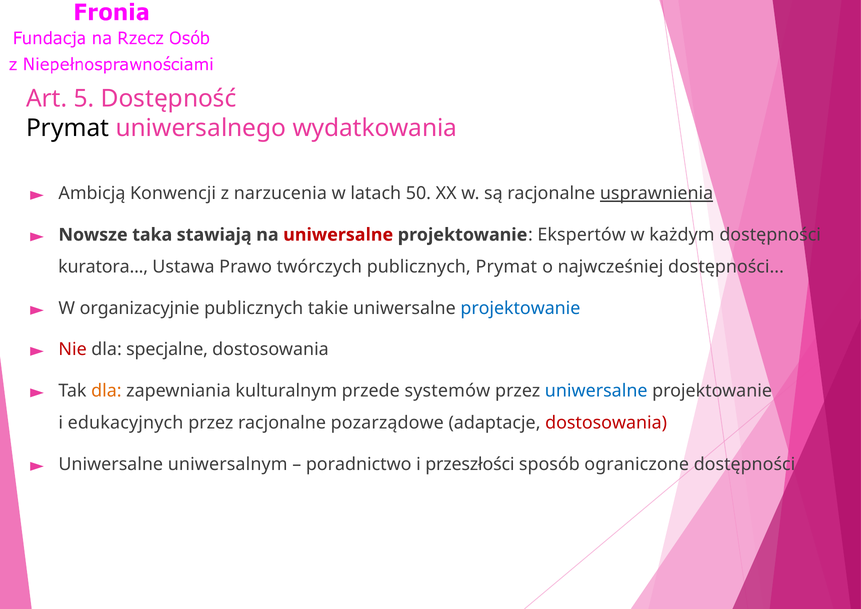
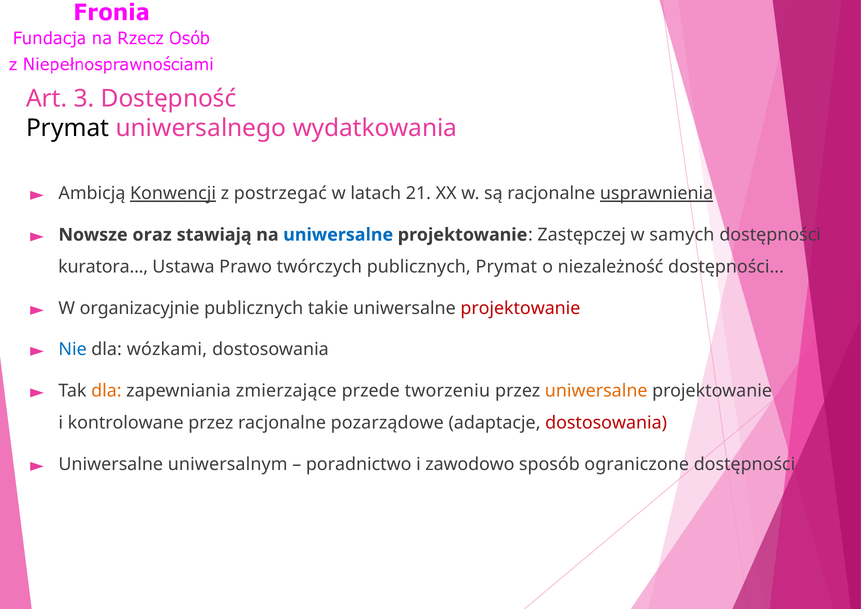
5: 5 -> 3
Konwencji underline: none -> present
narzucenia: narzucenia -> postrzegać
50: 50 -> 21
taka: taka -> oraz
uniwersalne at (338, 235) colour: red -> blue
Ekspertów: Ekspertów -> Zastępczej
każdym: każdym -> samych
najwcześniej: najwcześniej -> niezależność
projektowanie at (520, 308) colour: blue -> red
Nie colour: red -> blue
specjalne: specjalne -> wózkami
kulturalnym: kulturalnym -> zmierzające
systemów: systemów -> tworzeniu
uniwersalne at (596, 391) colour: blue -> orange
edukacyjnych: edukacyjnych -> kontrolowane
przeszłości: przeszłości -> zawodowo
